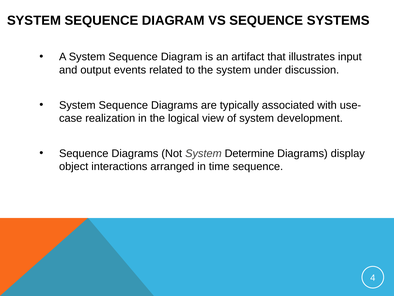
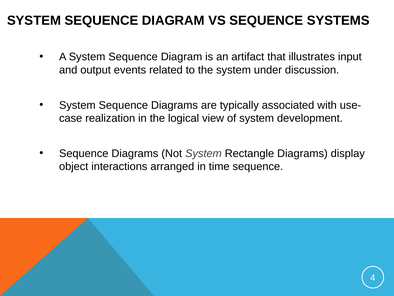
Determine: Determine -> Rectangle
